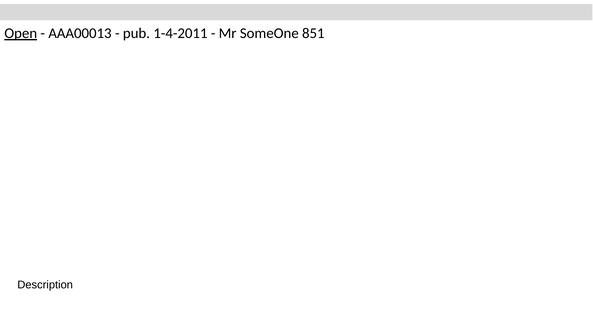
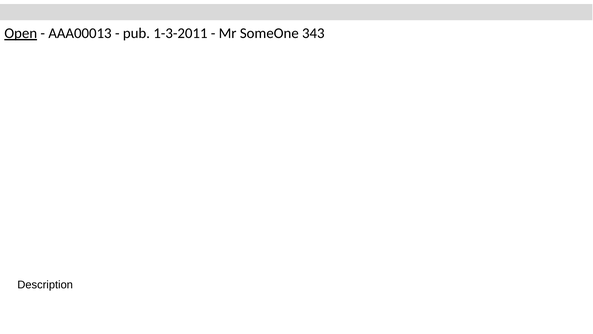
1-4-2011: 1-4-2011 -> 1-3-2011
851: 851 -> 343
